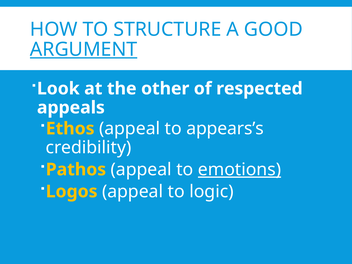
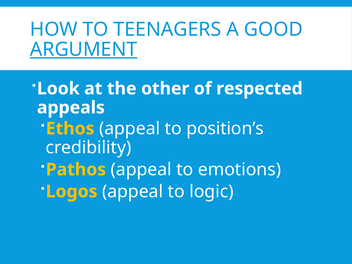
STRUCTURE: STRUCTURE -> TEENAGERS
appears’s: appears’s -> position’s
emotions underline: present -> none
